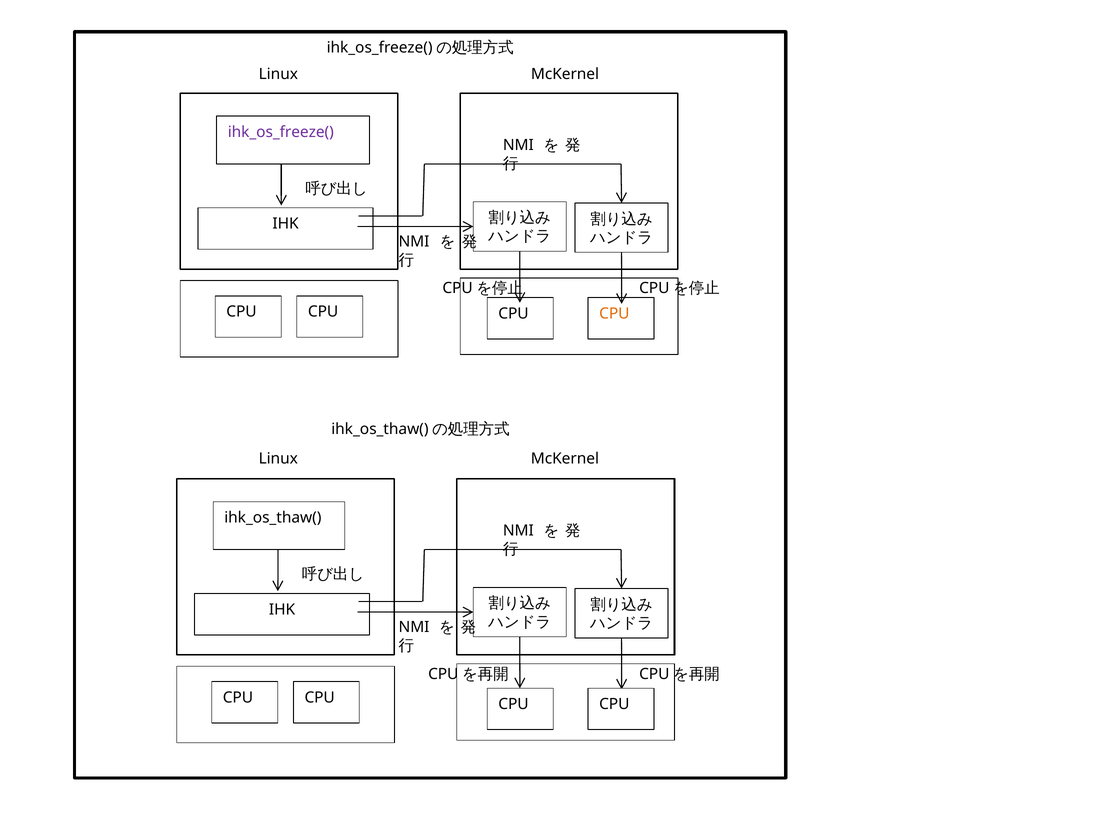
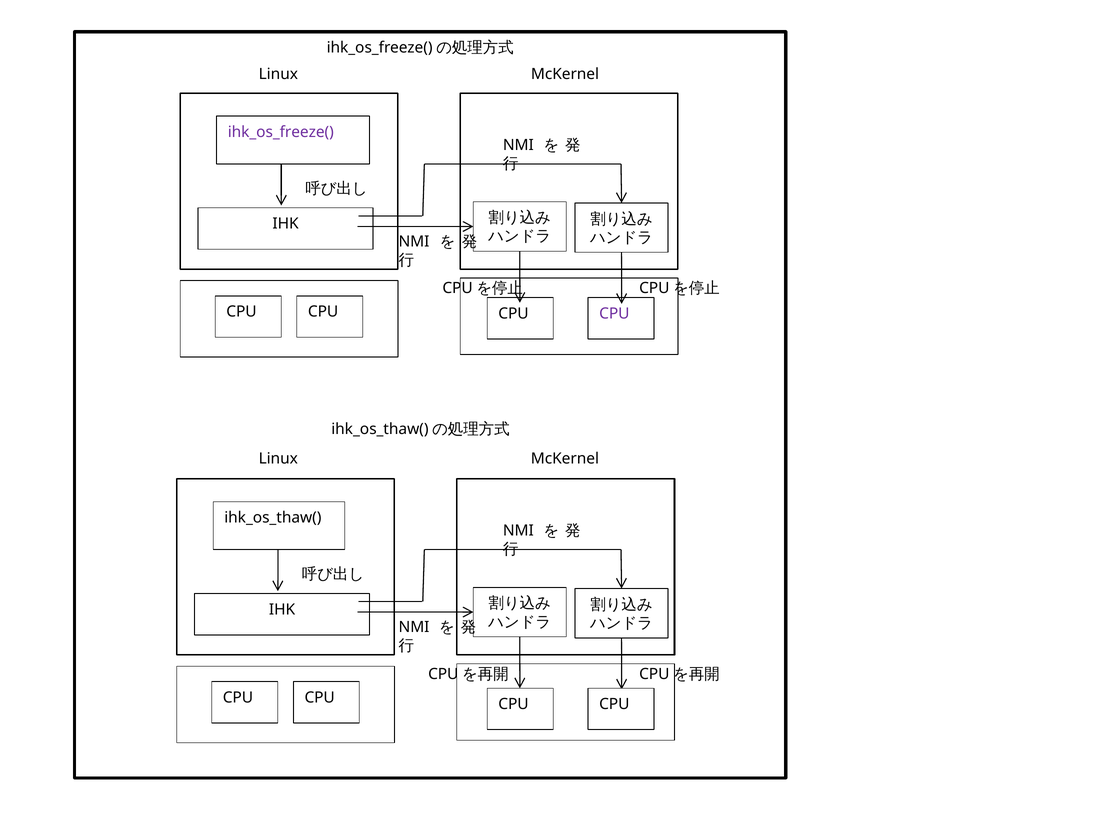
CPU at (614, 314) colour: orange -> purple
